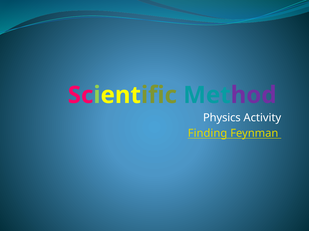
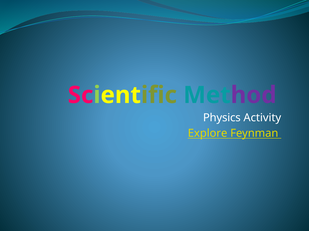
Finding: Finding -> Explore
